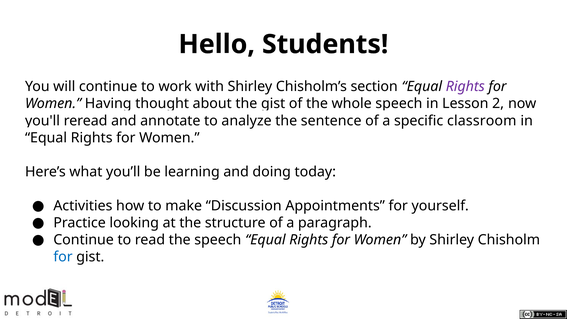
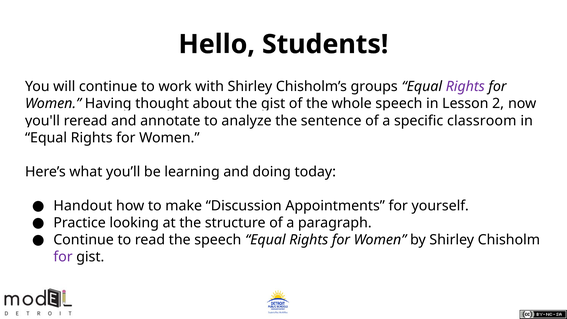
section: section -> groups
Activities: Activities -> Handout
for at (63, 257) colour: blue -> purple
